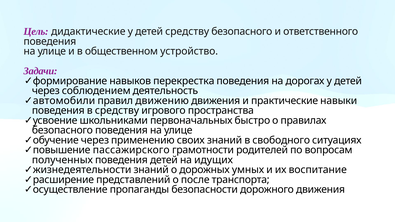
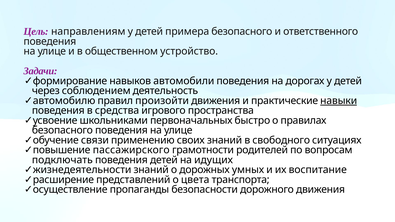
дидактические: дидактические -> направлениям
детей средству: средству -> примера
перекрестка: перекрестка -> автомобили
автомобили: автомобили -> автомобилю
движению: движению -> произойти
навыки underline: none -> present
в средству: средству -> средства
обучение через: через -> связи
полученных: полученных -> подключать
после: после -> цвета
